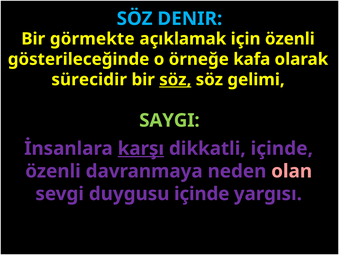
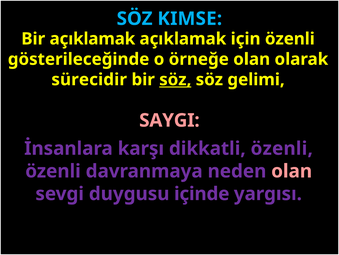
DENIR: DENIR -> KIMSE
Bir görmekte: görmekte -> açıklamak
örneğe kafa: kafa -> olan
SAYGI colour: light green -> pink
karşı underline: present -> none
dikkatli içinde: içinde -> özenli
